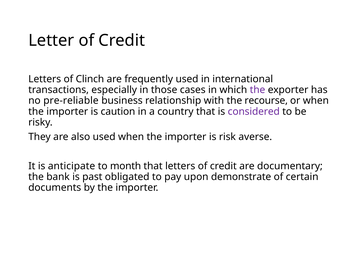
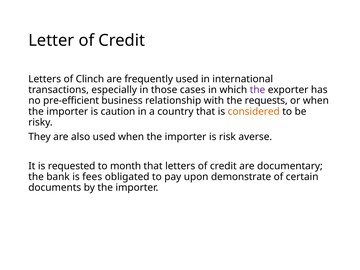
pre-reliable: pre-reliable -> pre-efficient
recourse: recourse -> requests
considered colour: purple -> orange
anticipate: anticipate -> requested
past: past -> fees
